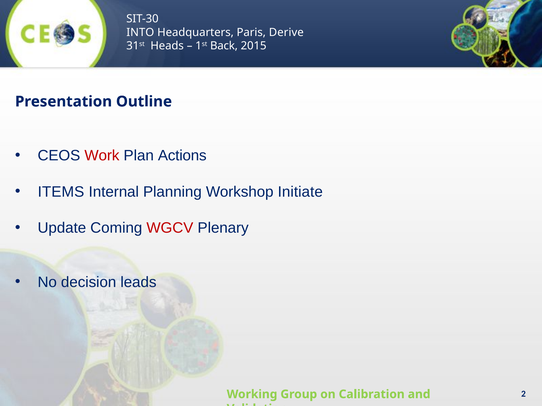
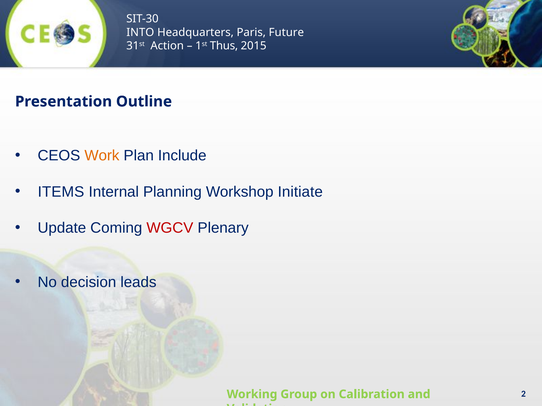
Derive: Derive -> Future
Heads: Heads -> Action
Back: Back -> Thus
Work colour: red -> orange
Actions: Actions -> Include
